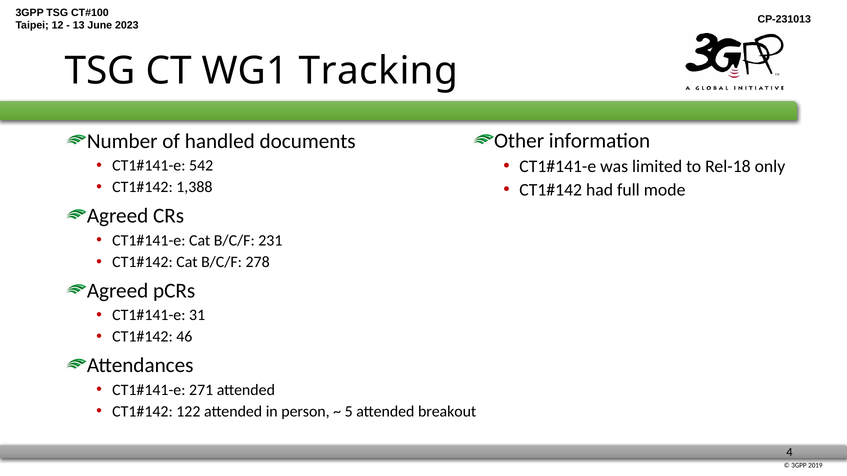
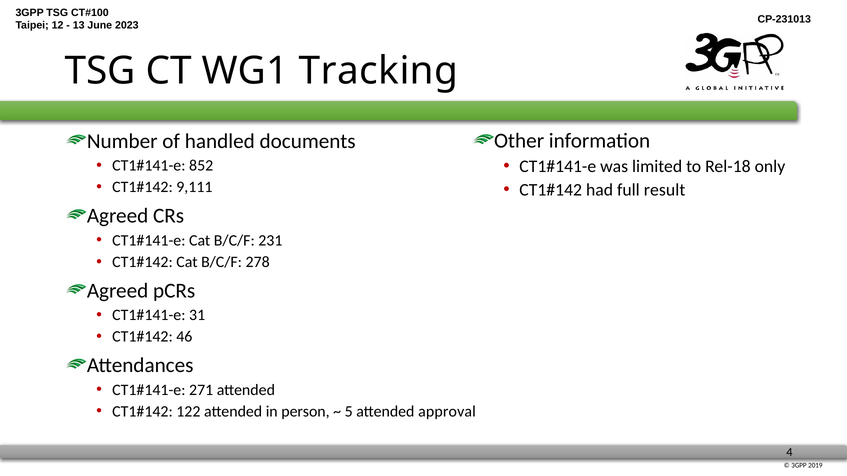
542: 542 -> 852
1,388: 1,388 -> 9,111
mode: mode -> result
breakout: breakout -> approval
